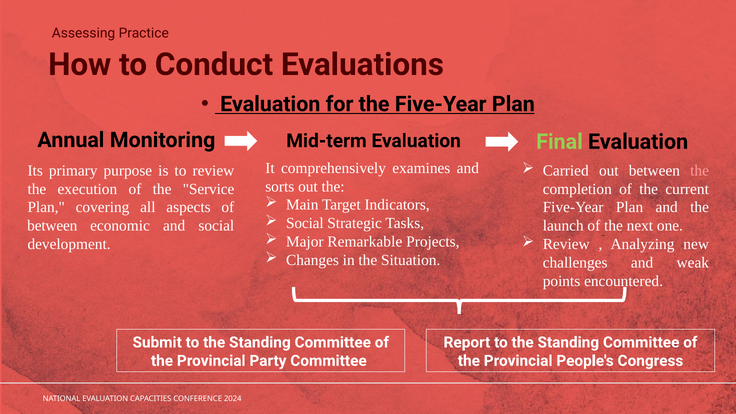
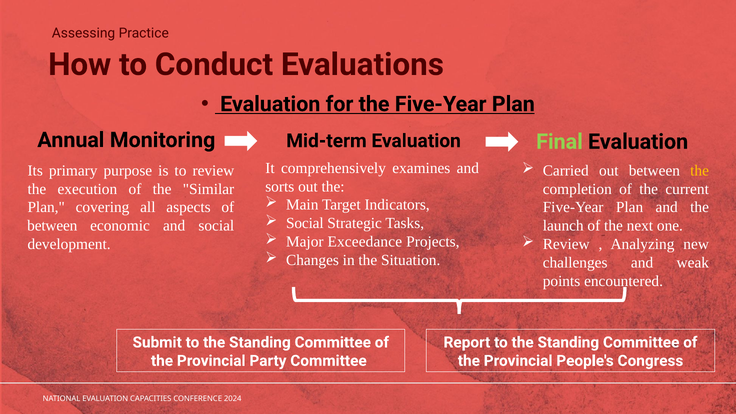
the at (700, 171) colour: pink -> yellow
Service: Service -> Similar
Remarkable: Remarkable -> Exceedance
